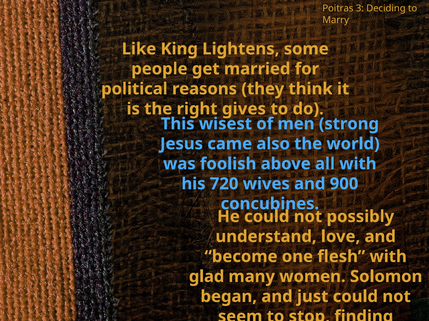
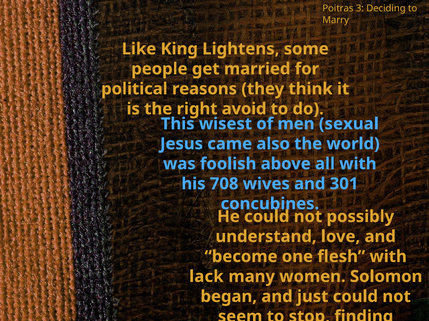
gives: gives -> avoid
strong: strong -> sexual
720: 720 -> 708
900: 900 -> 301
glad: glad -> lack
